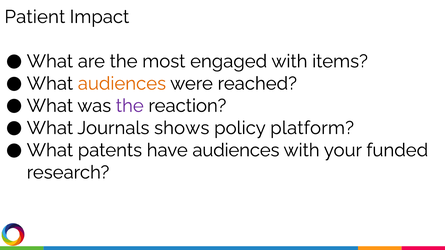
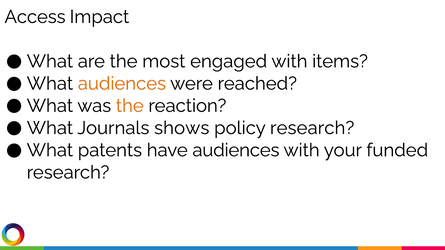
Patient: Patient -> Access
the at (130, 106) colour: purple -> orange
policy platform: platform -> research
